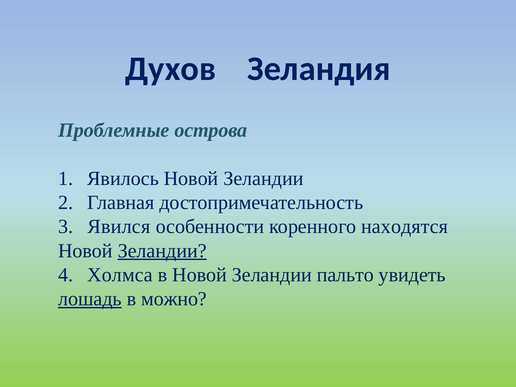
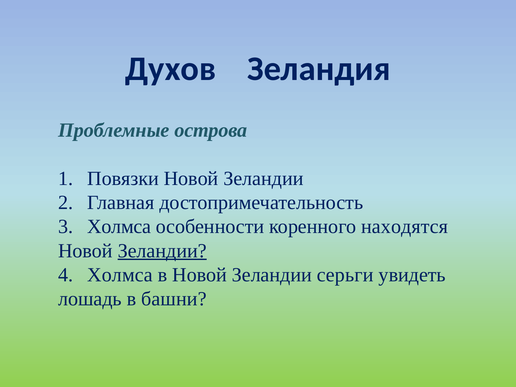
Явилось: Явилось -> Повязки
Явился at (119, 227): Явился -> Холмса
пальто: пальто -> серьги
лошадь underline: present -> none
можно: можно -> башни
